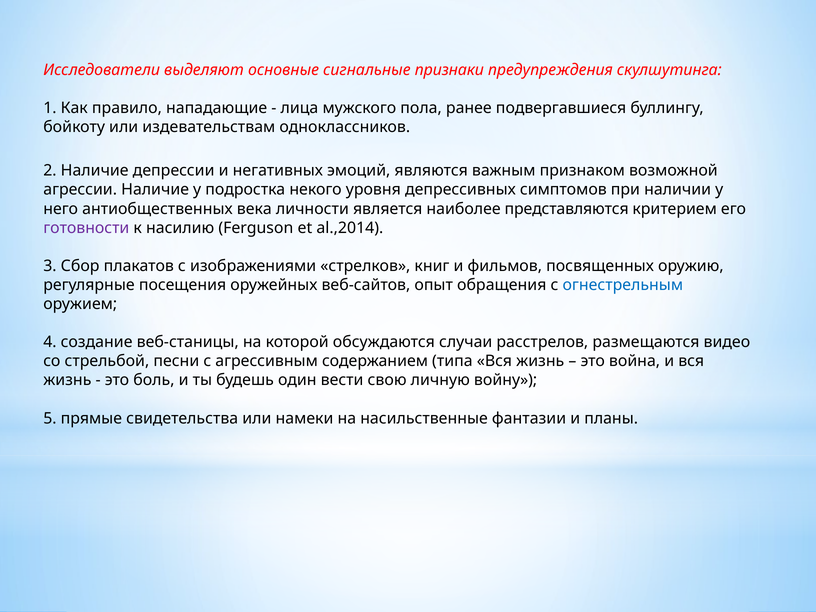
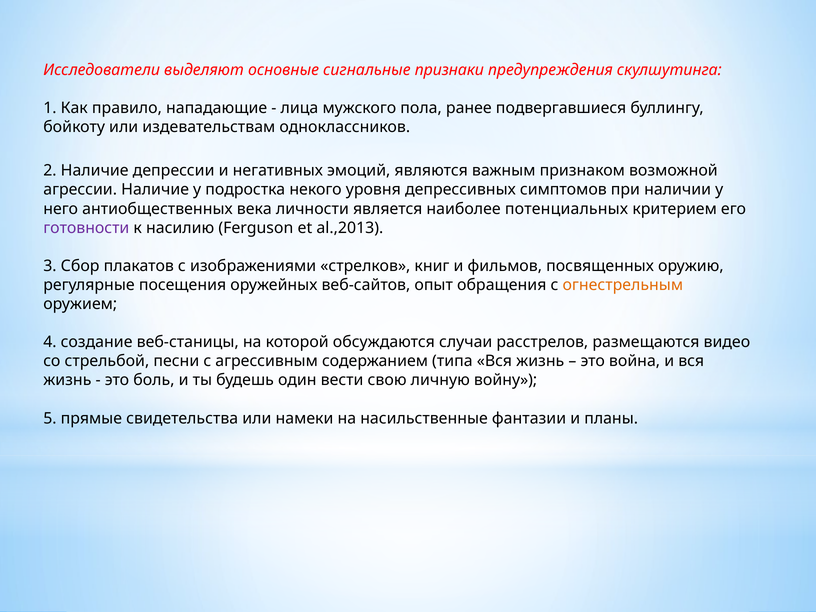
представляются: представляются -> потенциальных
al.,2014: al.,2014 -> al.,2013
огнестрельным colour: blue -> orange
